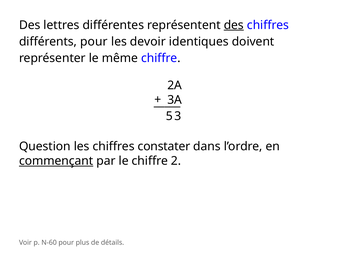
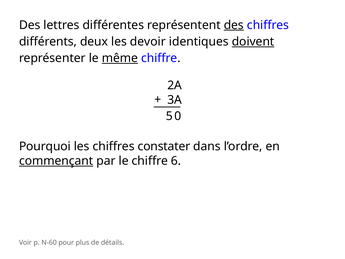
différents pour: pour -> deux
doivent underline: none -> present
même underline: none -> present
3: 3 -> 0
Question: Question -> Pourquoi
2: 2 -> 6
